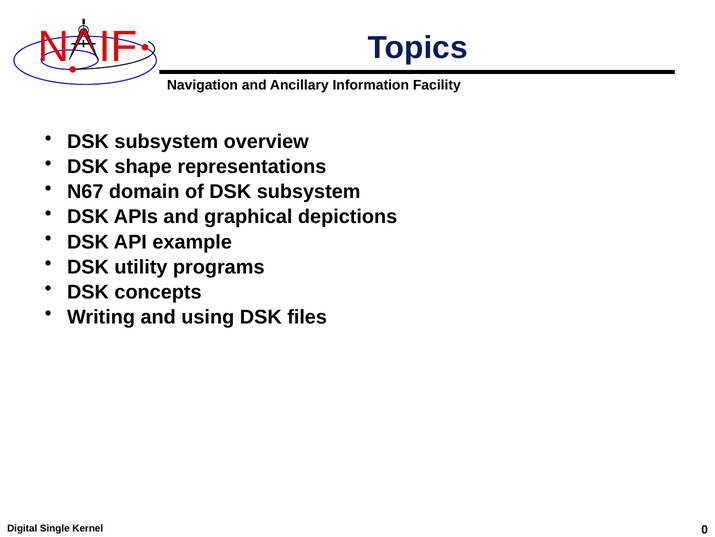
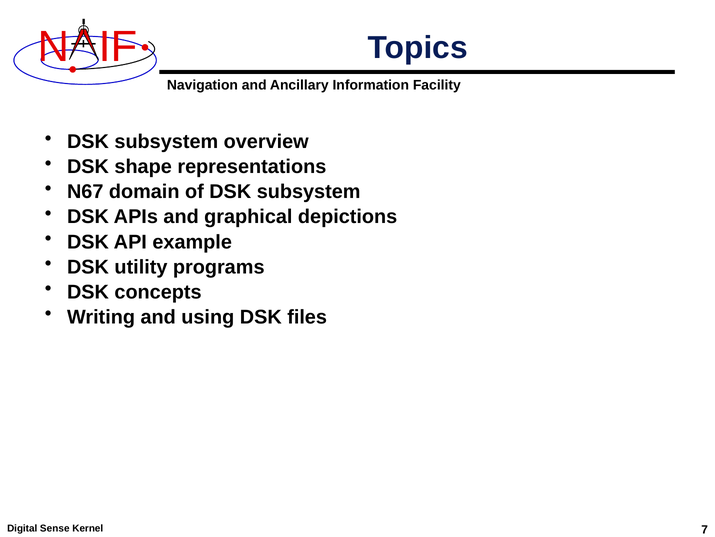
Single: Single -> Sense
0: 0 -> 7
